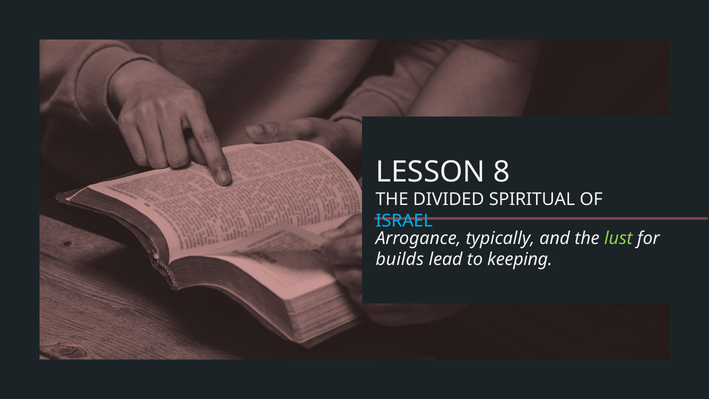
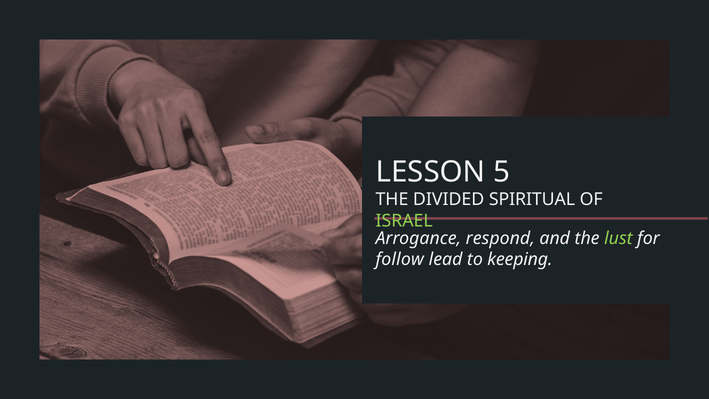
8: 8 -> 5
ISRAEL colour: light blue -> light green
typically: typically -> respond
builds: builds -> follow
